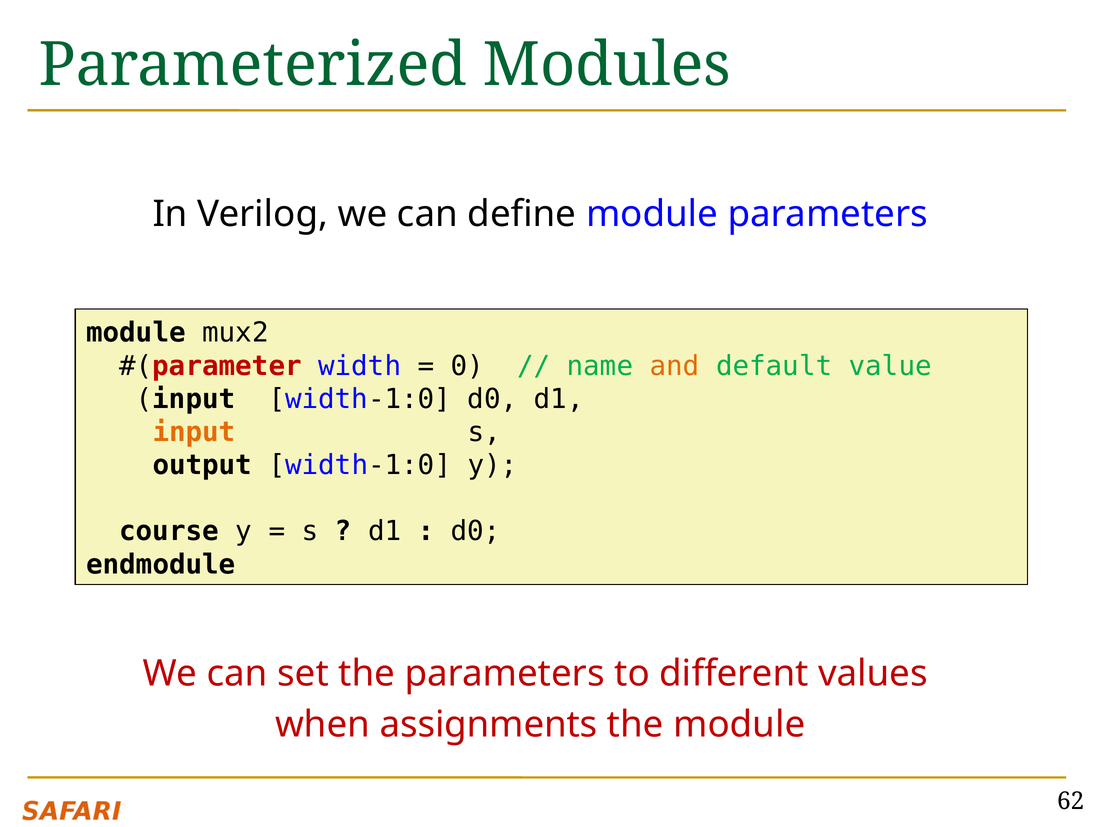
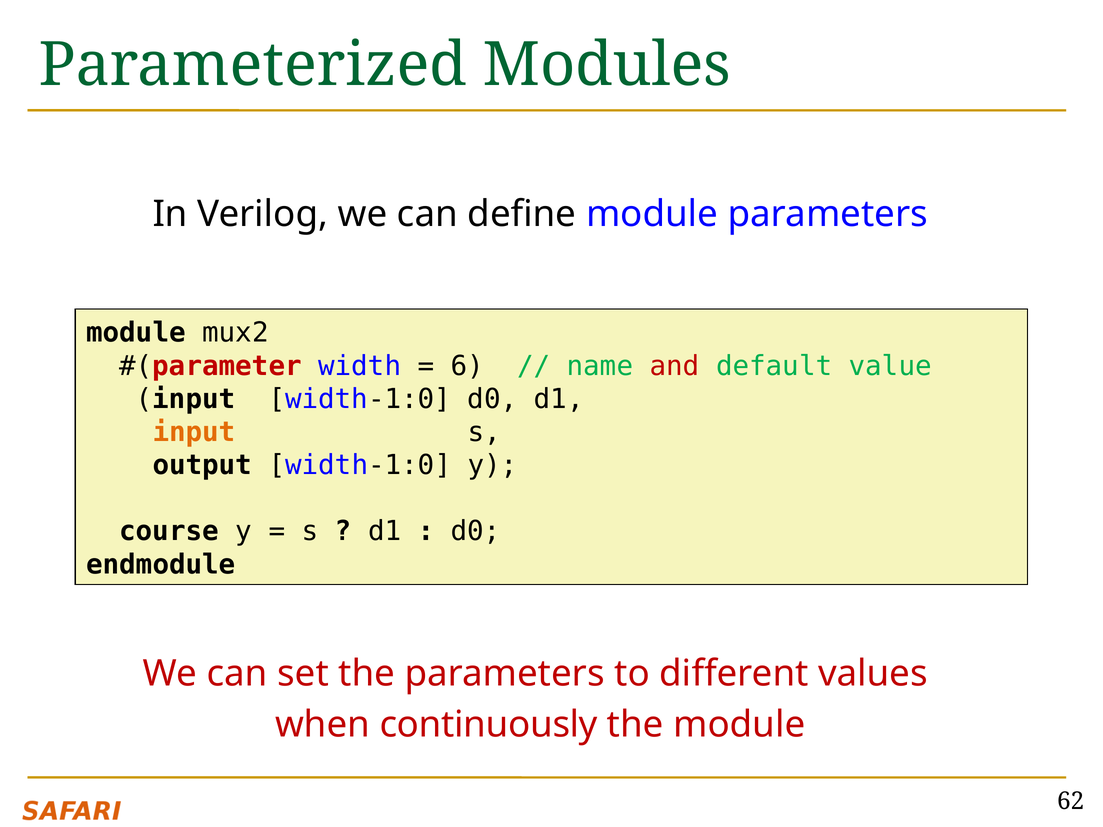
0: 0 -> 6
and colour: orange -> red
assignments: assignments -> continuously
